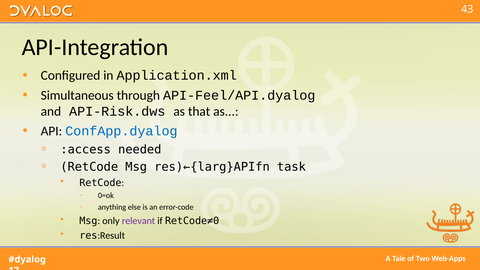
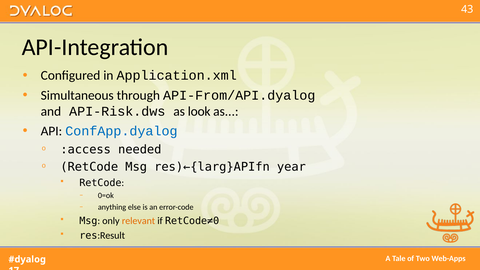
API-Feel/API.dyalog: API-Feel/API.dyalog -> API-From/API.dyalog
that: that -> look
task: task -> year
relevant colour: purple -> orange
